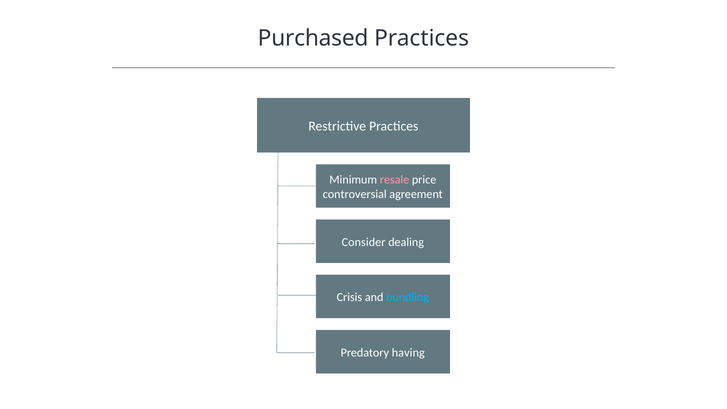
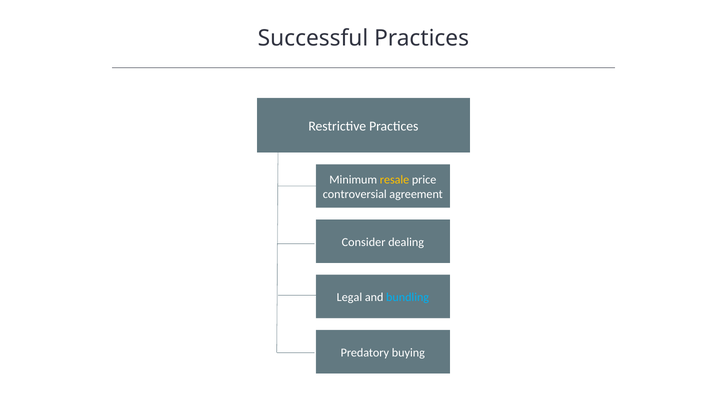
Purchased: Purchased -> Successful
resale colour: pink -> yellow
Crisis: Crisis -> Legal
having: having -> buying
